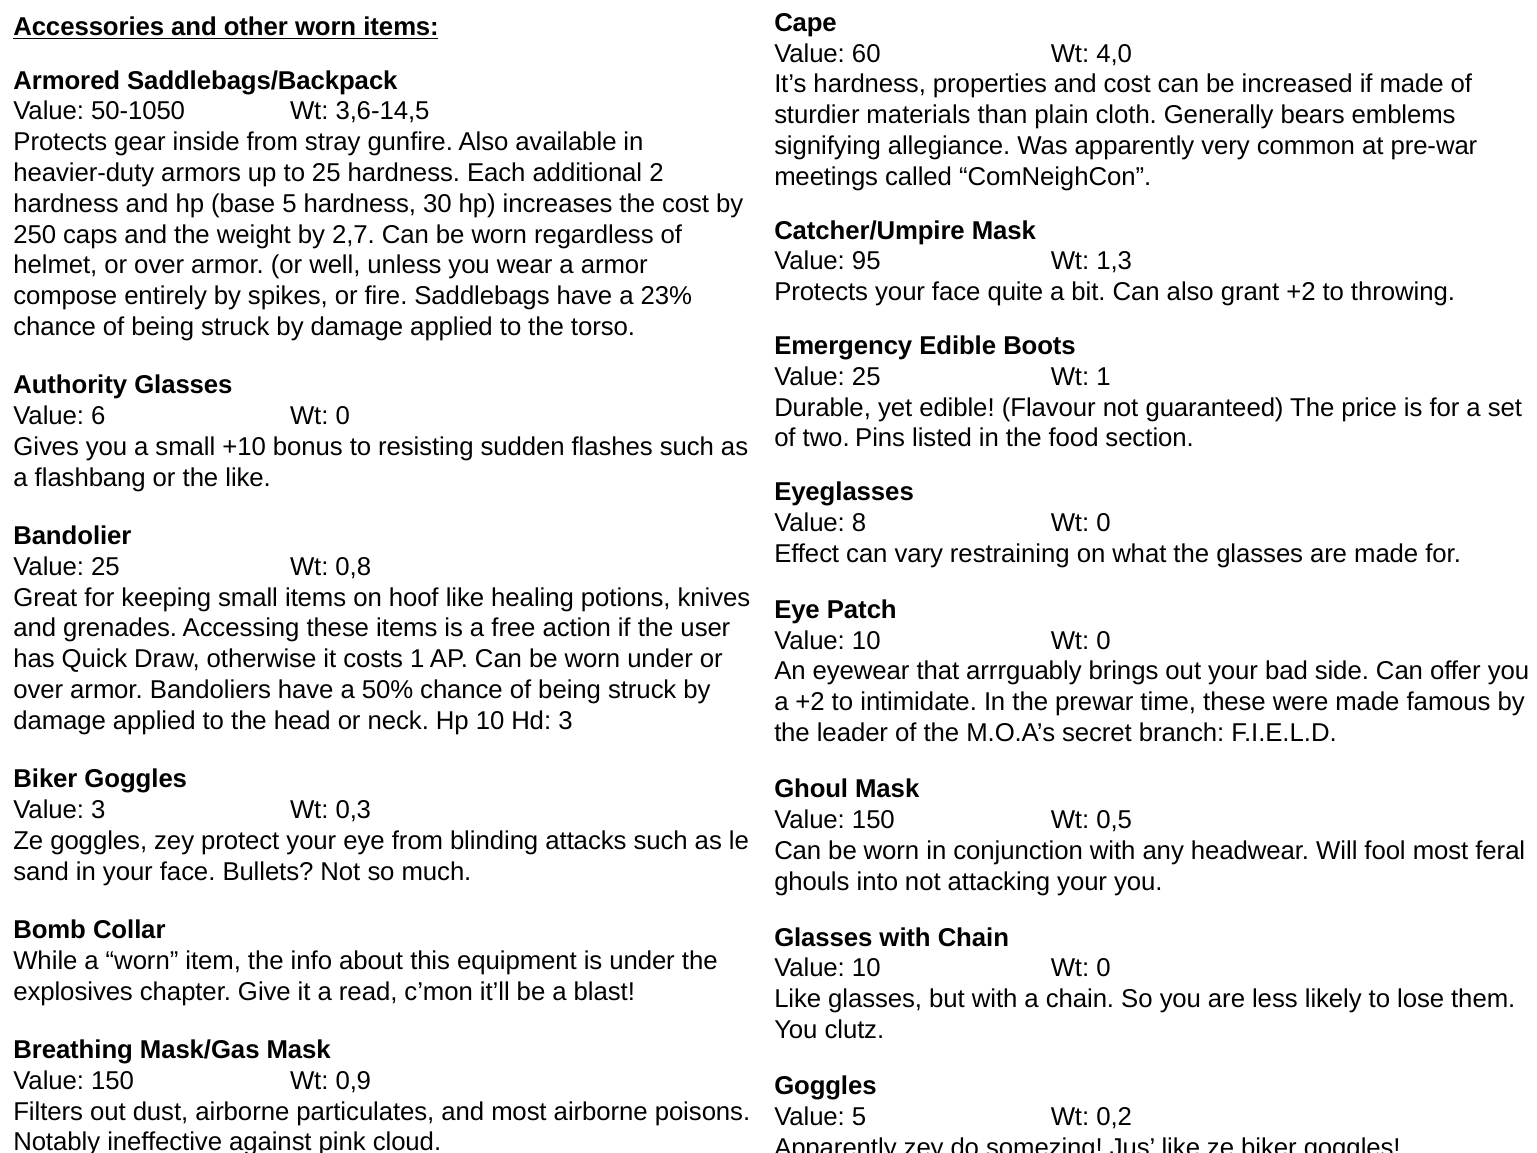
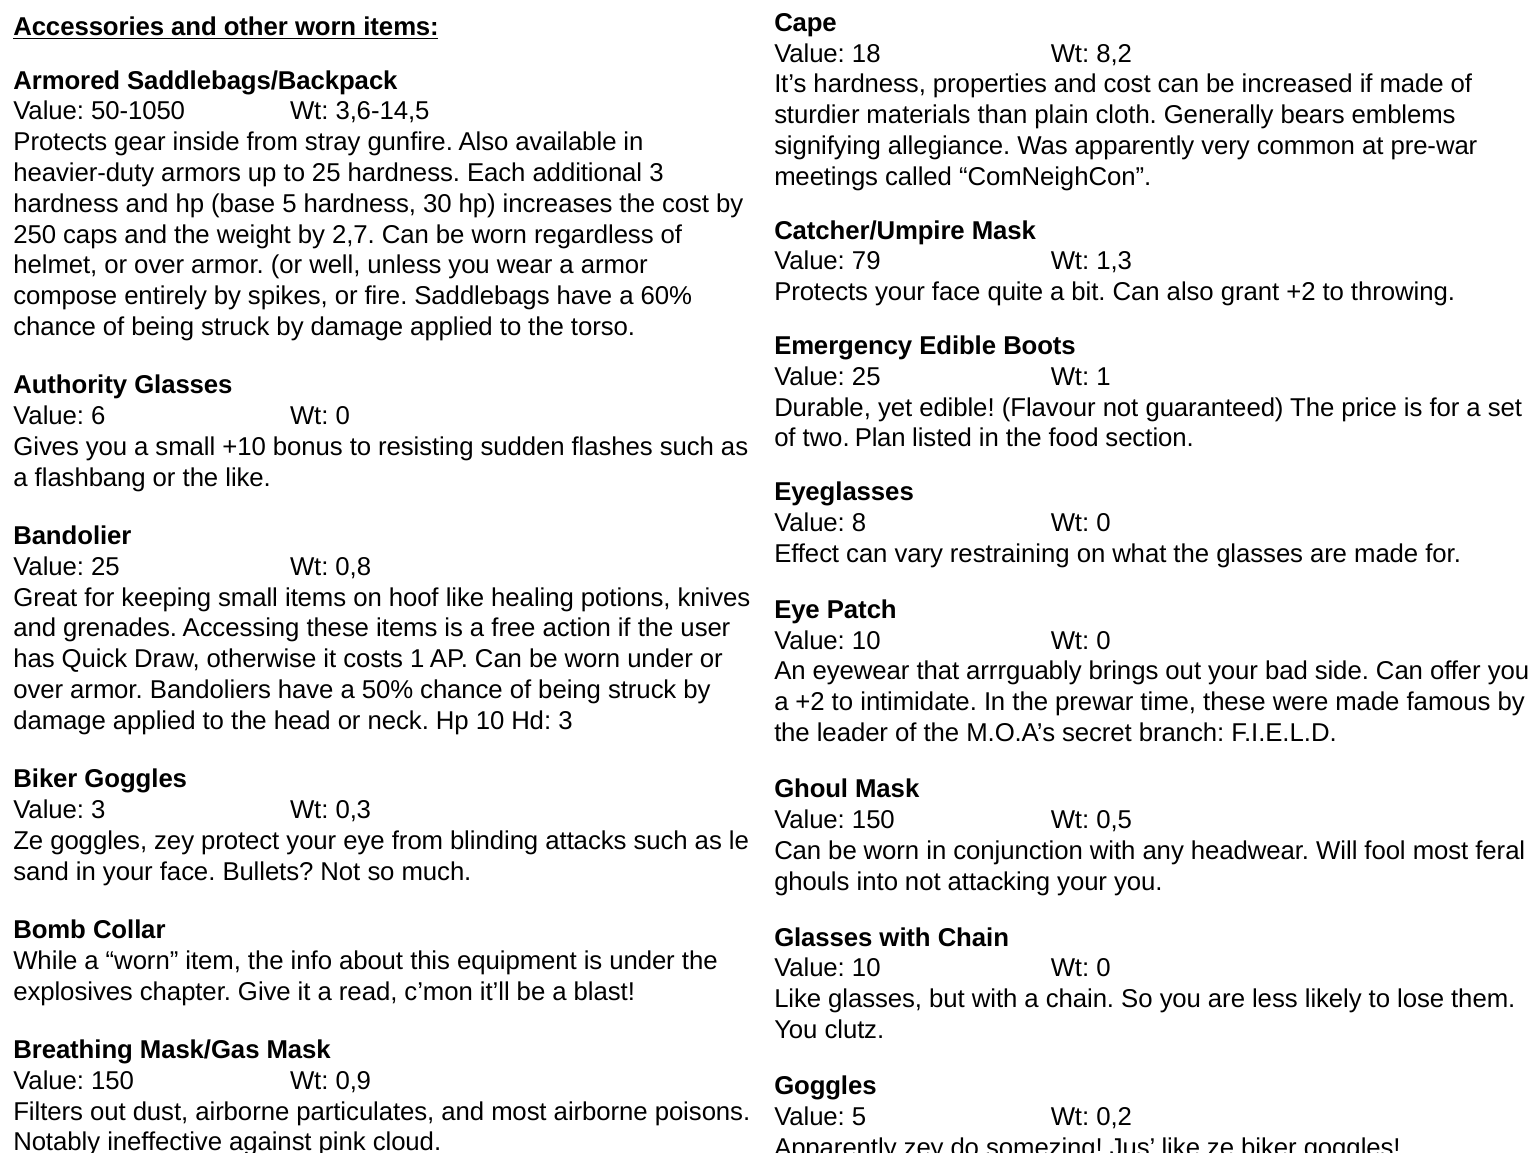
60: 60 -> 18
4,0: 4,0 -> 8,2
additional 2: 2 -> 3
95: 95 -> 79
23%: 23% -> 60%
Pins: Pins -> Plan
